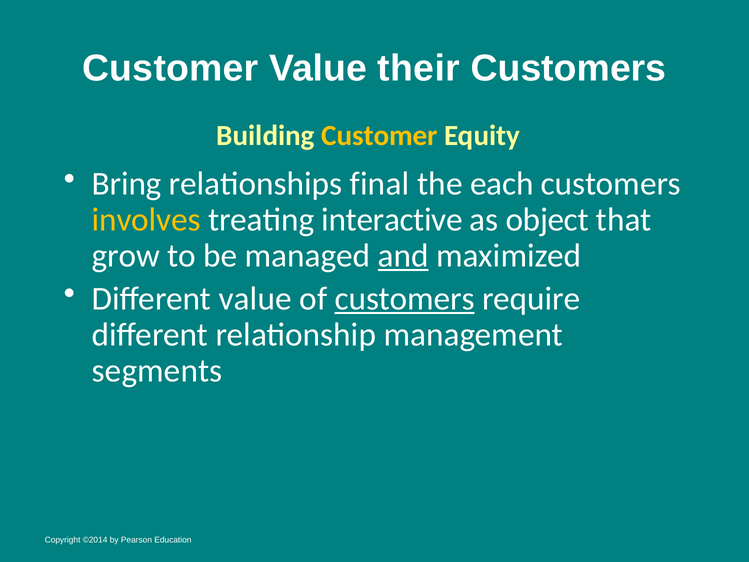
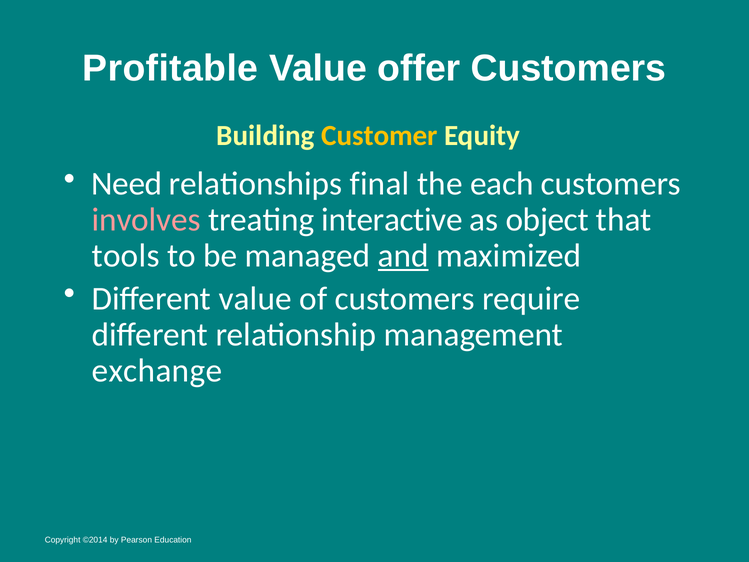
Customer at (170, 68): Customer -> Profitable
their: their -> offer
Bring: Bring -> Need
involves colour: yellow -> pink
grow: grow -> tools
customers at (405, 298) underline: present -> none
segments: segments -> exchange
